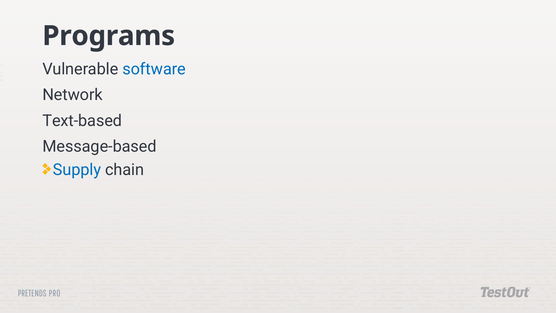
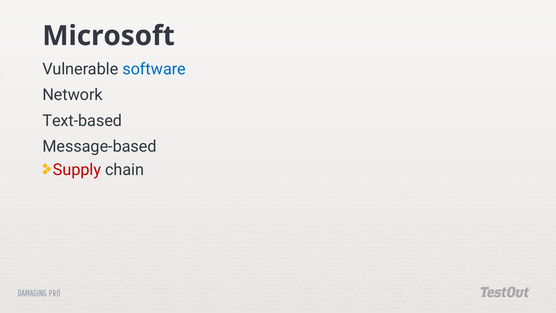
Programs: Programs -> Microsoft
Supply colour: blue -> red
PRETENDS: PRETENDS -> DAMAGING
